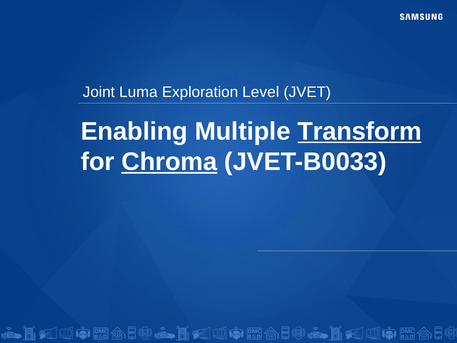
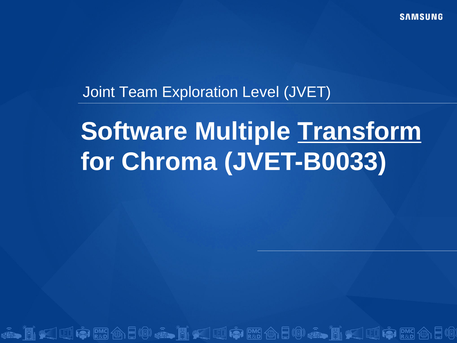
Luma: Luma -> Team
Enabling: Enabling -> Software
Chroma underline: present -> none
